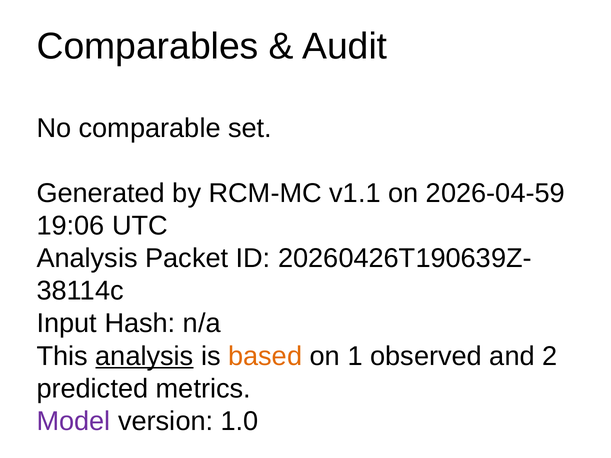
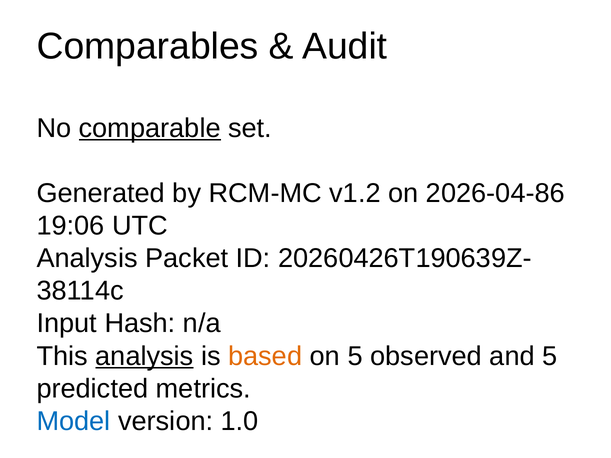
comparable underline: none -> present
v1.1: v1.1 -> v1.2
2026-04-59: 2026-04-59 -> 2026-04-86
on 1: 1 -> 5
and 2: 2 -> 5
Model colour: purple -> blue
